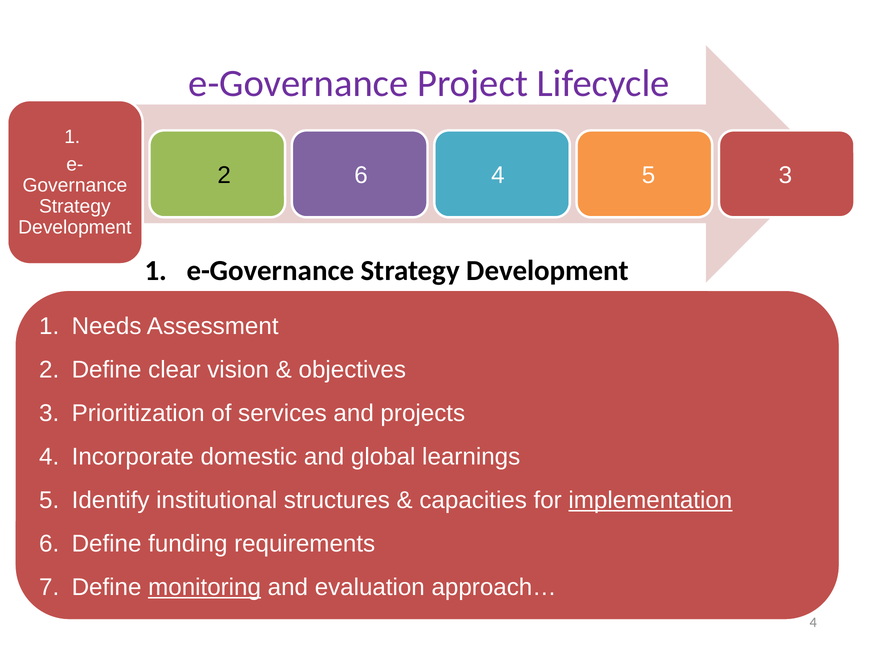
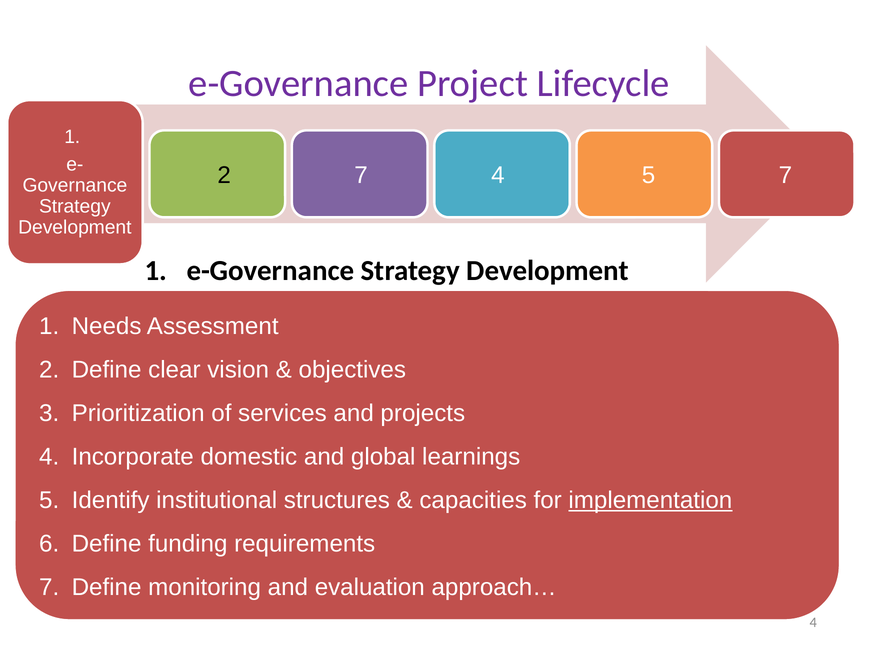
2 6: 6 -> 7
5 3: 3 -> 7
monitoring underline: present -> none
